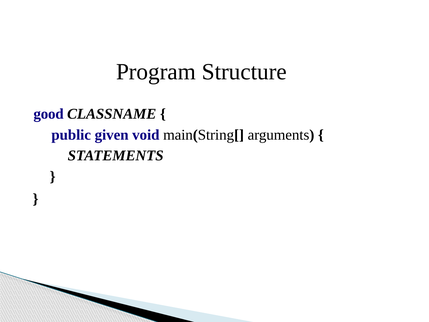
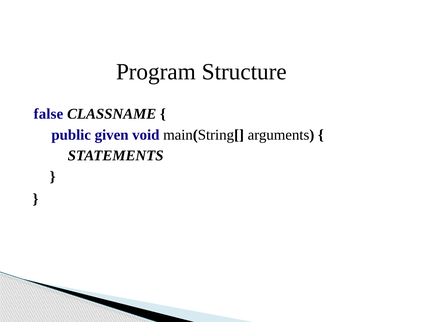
good: good -> false
